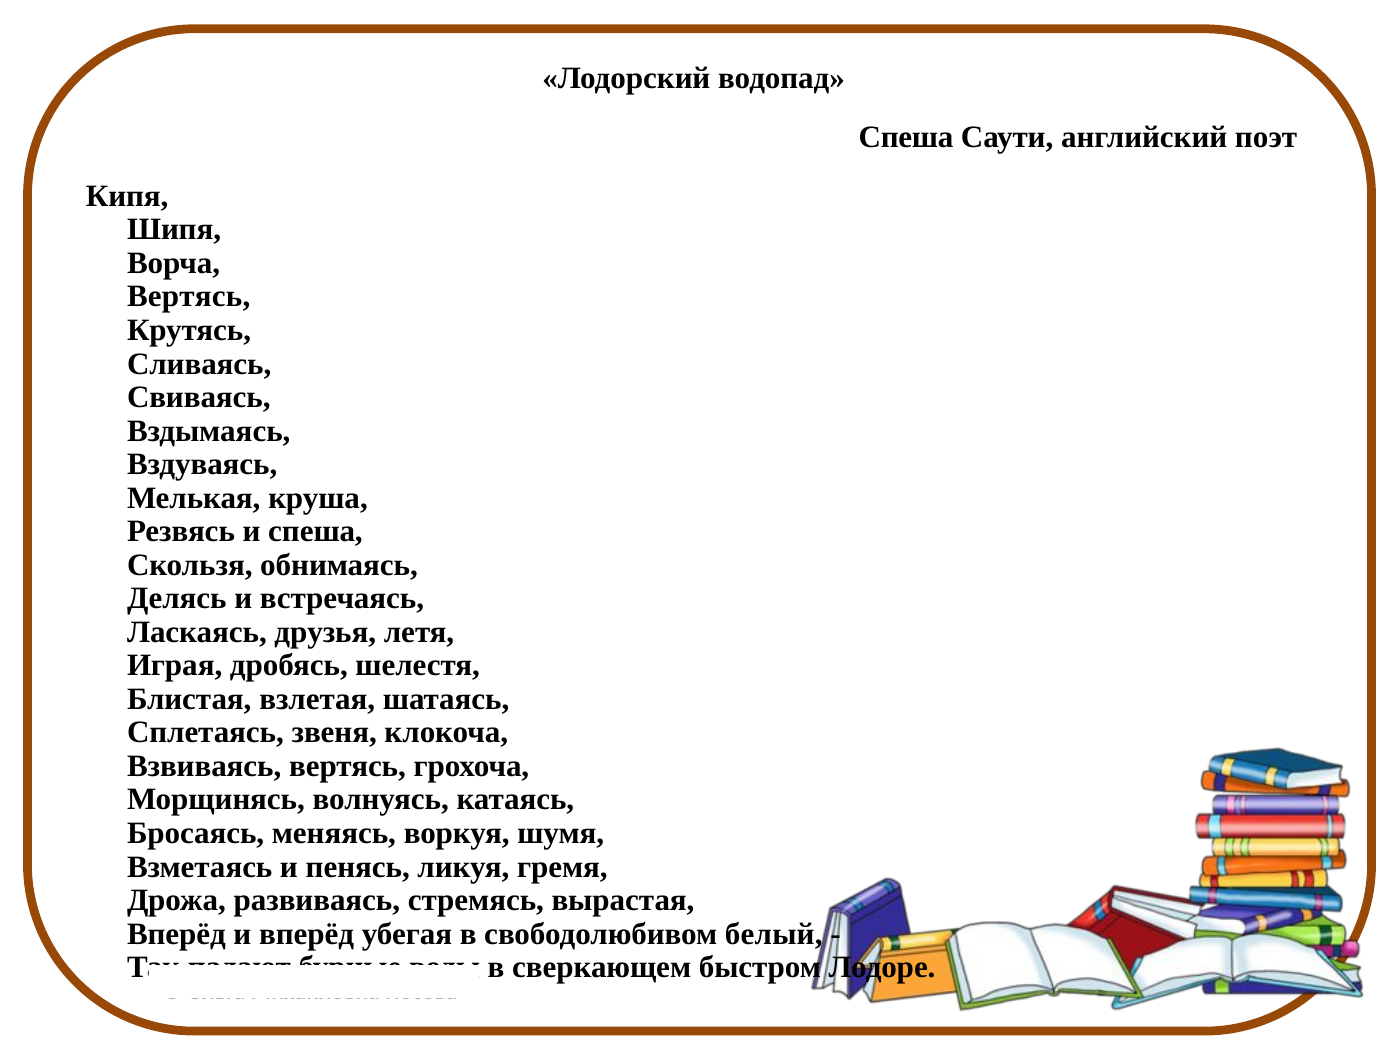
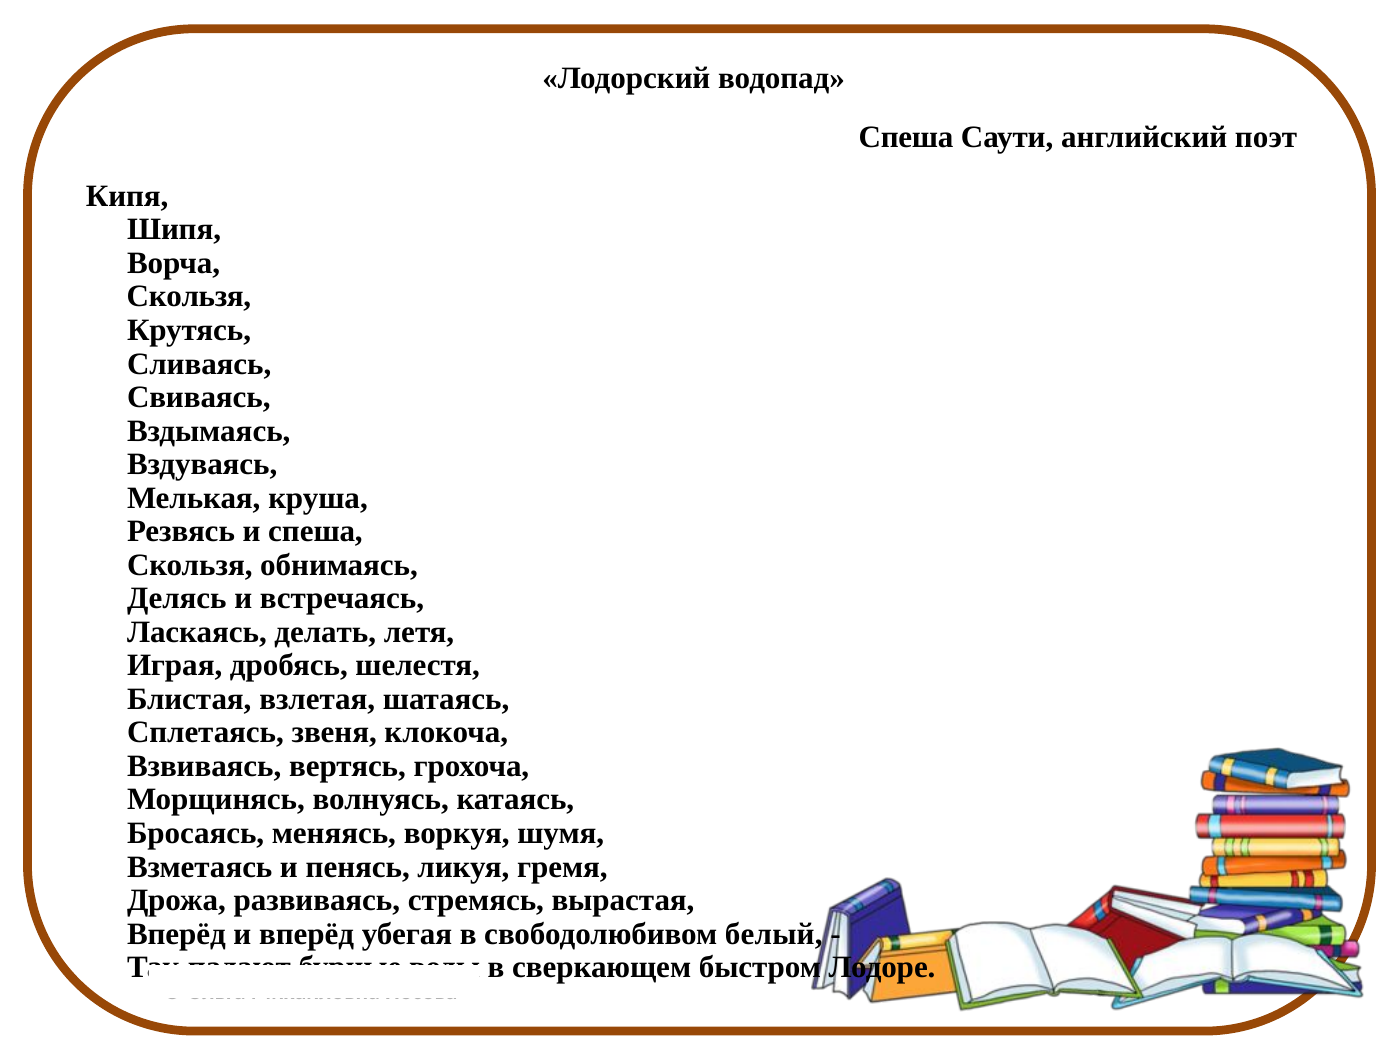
Вертясь at (189, 297): Вертясь -> Скользя
друзья: друзья -> делать
